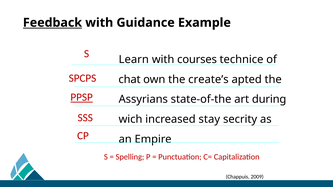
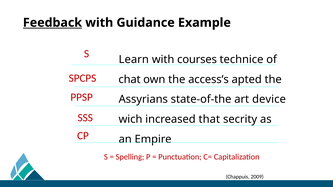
create’s: create’s -> access’s
PPSP underline: present -> none
during: during -> device
stay: stay -> that
